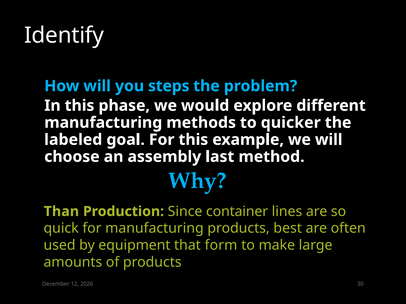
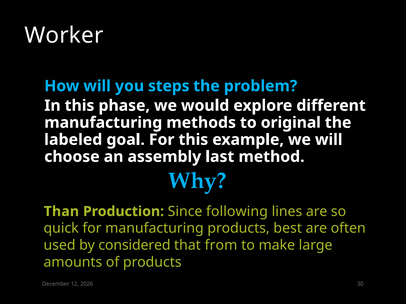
Identify: Identify -> Worker
quicker: quicker -> original
container: container -> following
equipment: equipment -> considered
form: form -> from
